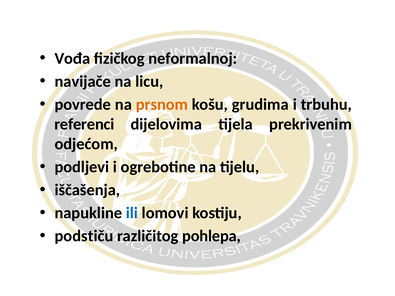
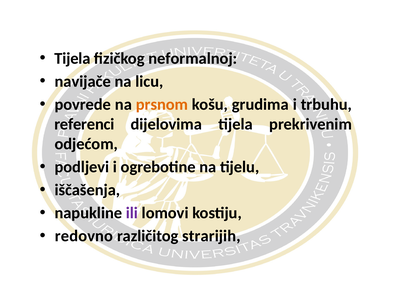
Vođa at (72, 58): Vođa -> Tijela
ili colour: blue -> purple
podstiču: podstiču -> redovno
pohlepa: pohlepa -> strarijih
